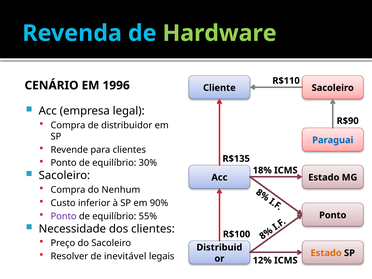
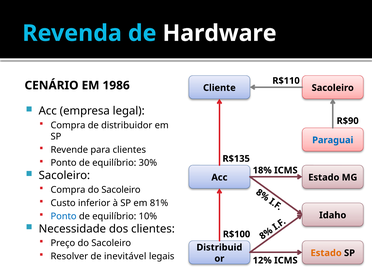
Hardware colour: light green -> white
1996: 1996 -> 1986
Compra do Nenhum: Nenhum -> Sacoleiro
90%: 90% -> 81%
Ponto at (64, 216) colour: purple -> blue
55%: 55% -> 10%
Ponto at (333, 215): Ponto -> Idaho
